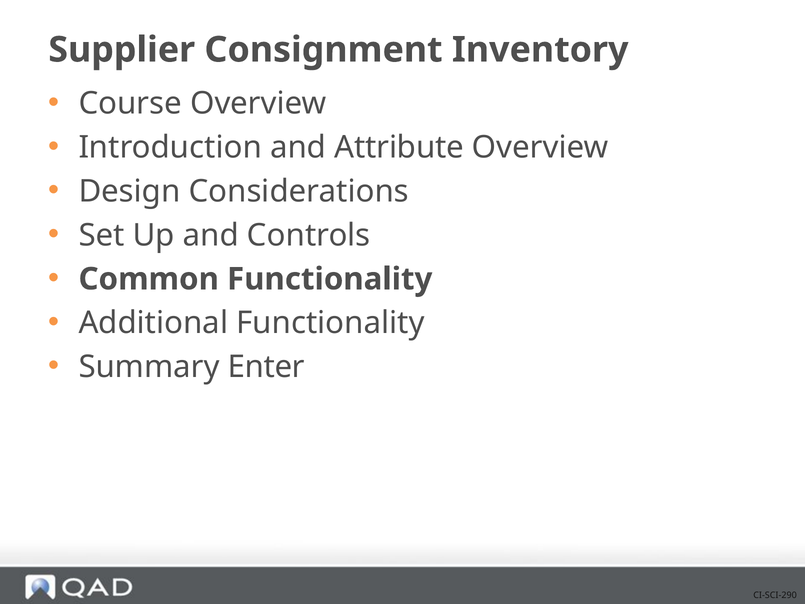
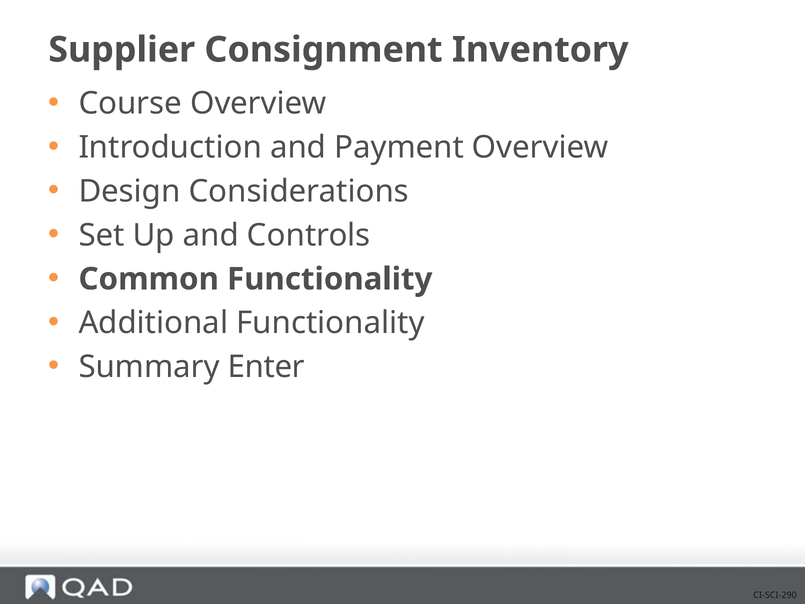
Attribute: Attribute -> Payment
